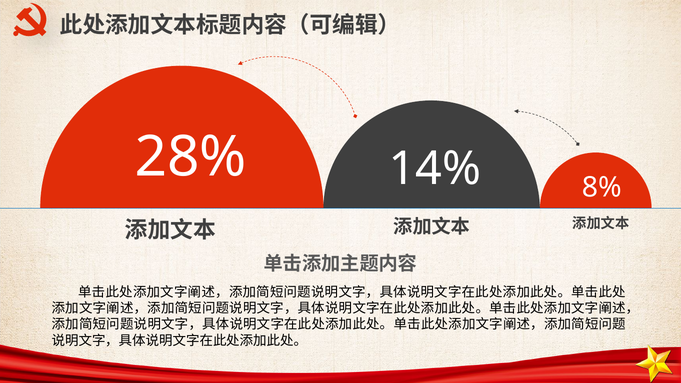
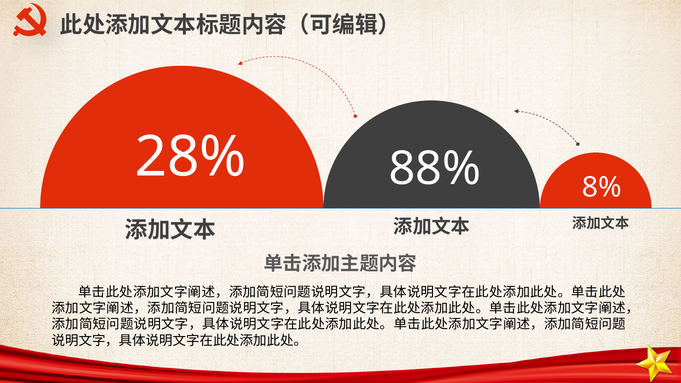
14%: 14% -> 88%
